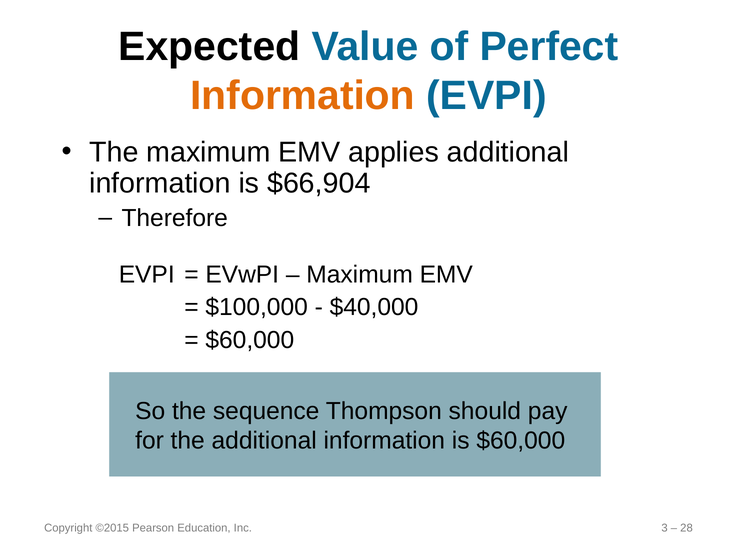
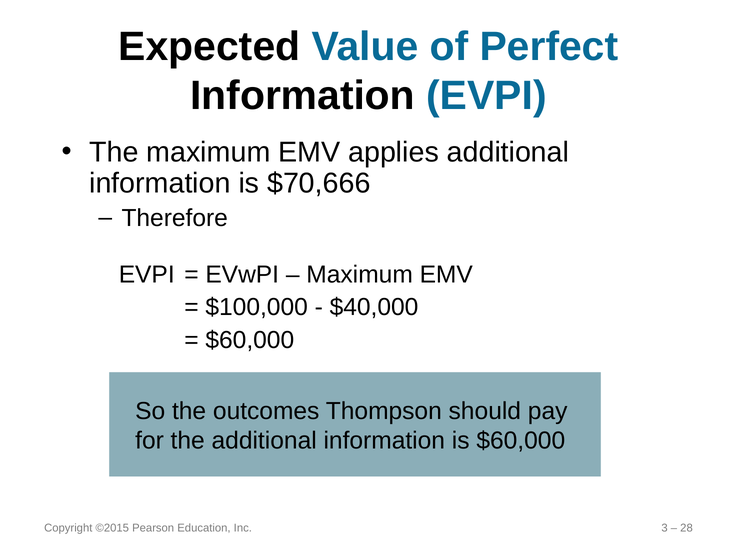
Information at (303, 96) colour: orange -> black
$66,904: $66,904 -> $70,666
sequence: sequence -> outcomes
